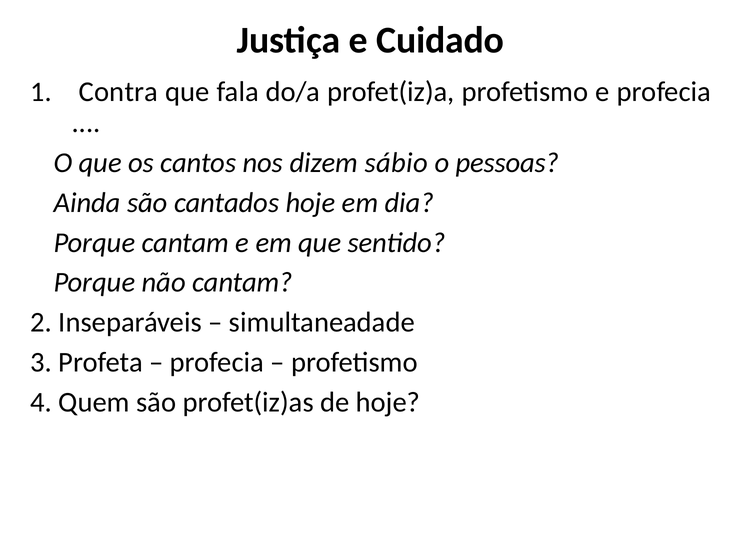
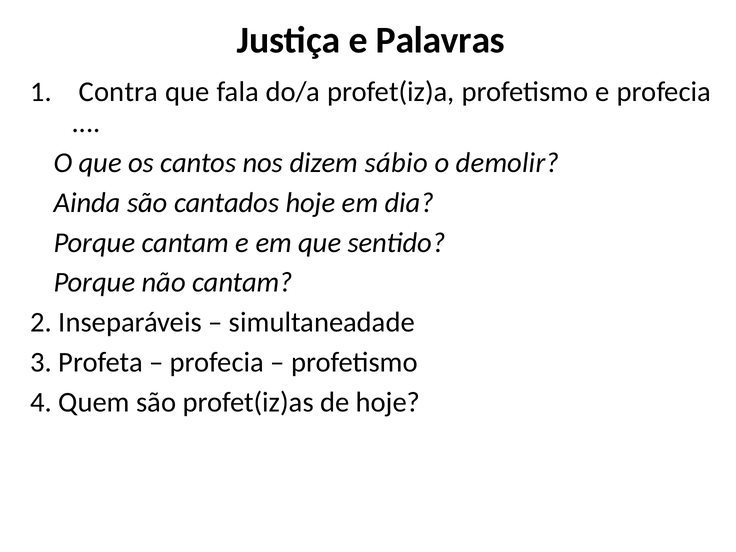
Cuidado: Cuidado -> Palavras
pessoas: pessoas -> demolir
